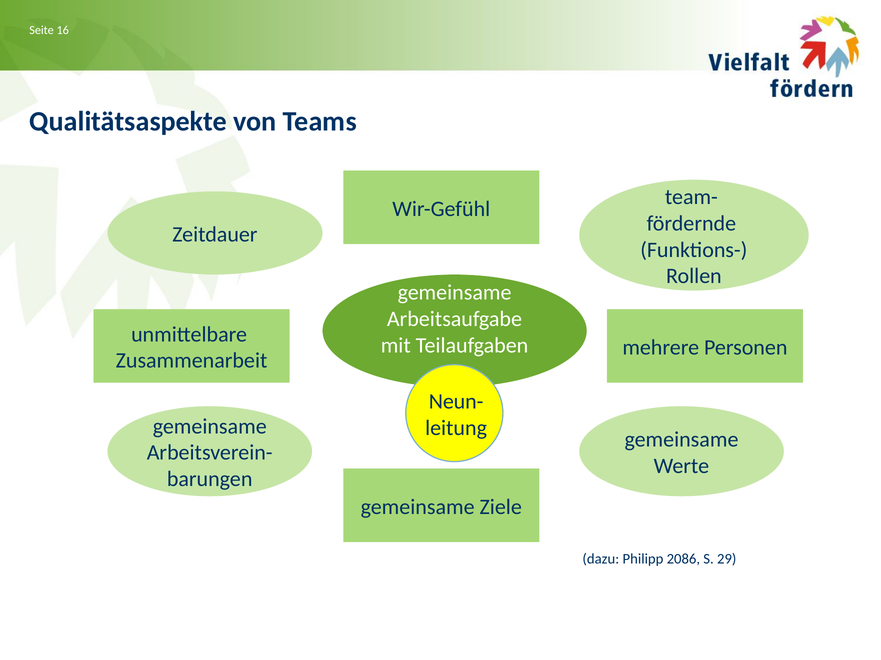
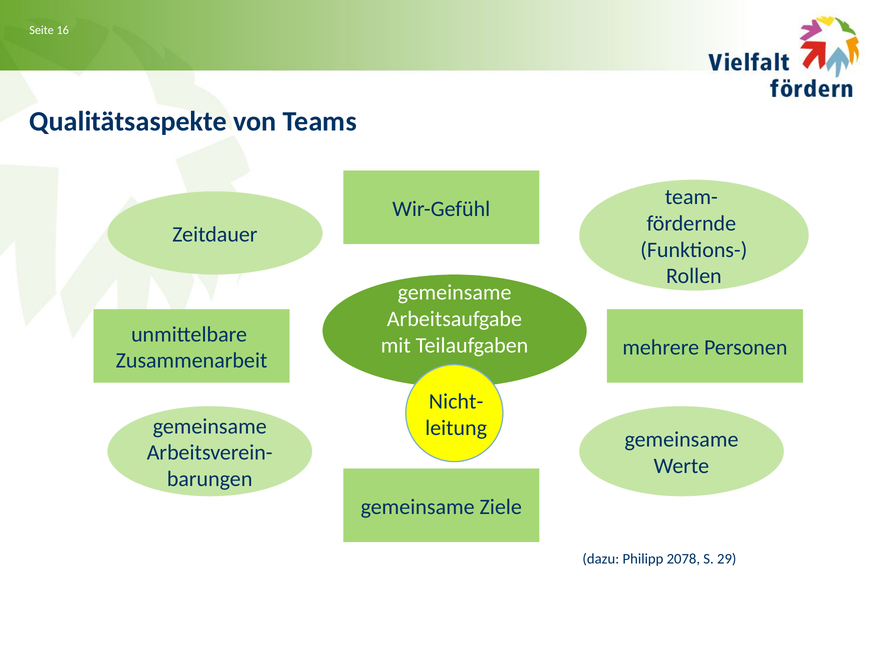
Neun-: Neun- -> Nicht-
2086: 2086 -> 2078
